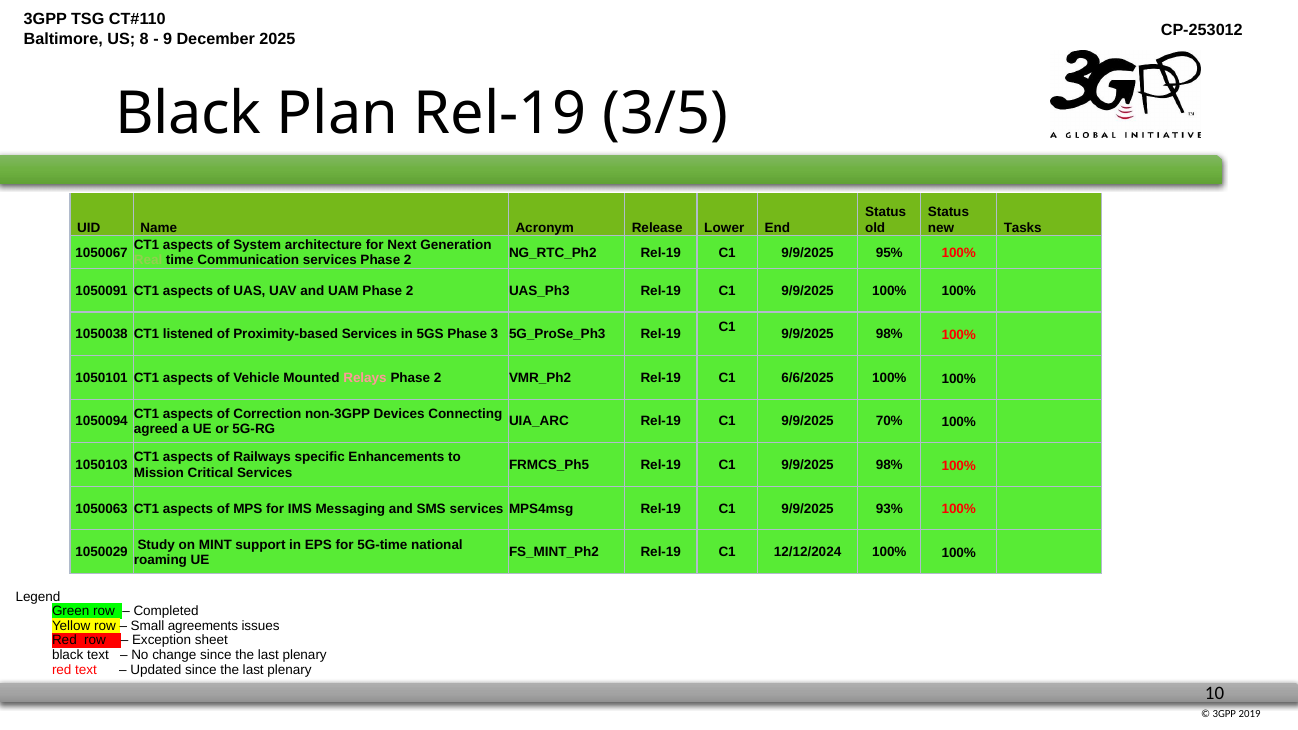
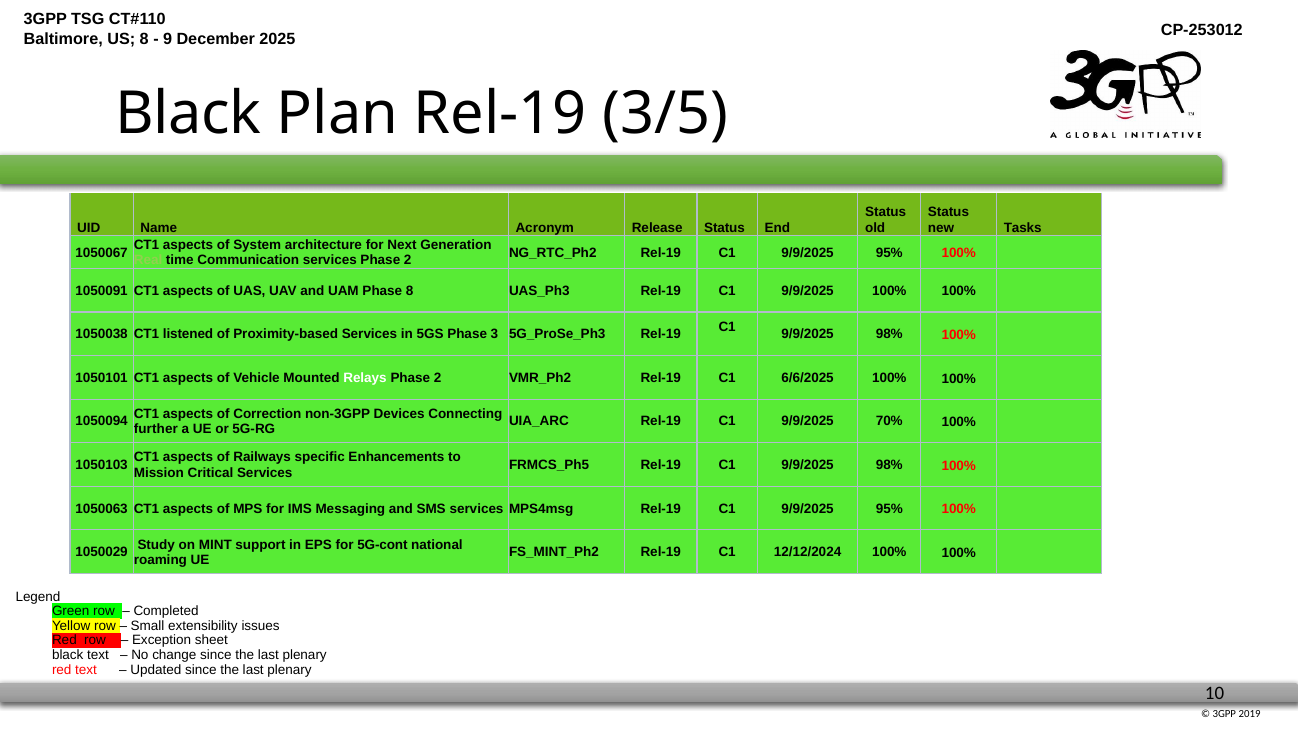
Release Lower: Lower -> Status
UAM Phase 2: 2 -> 8
Relays colour: pink -> white
agreed: agreed -> further
93% at (889, 509): 93% -> 95%
5G-time: 5G-time -> 5G-cont
agreements: agreements -> extensibility
